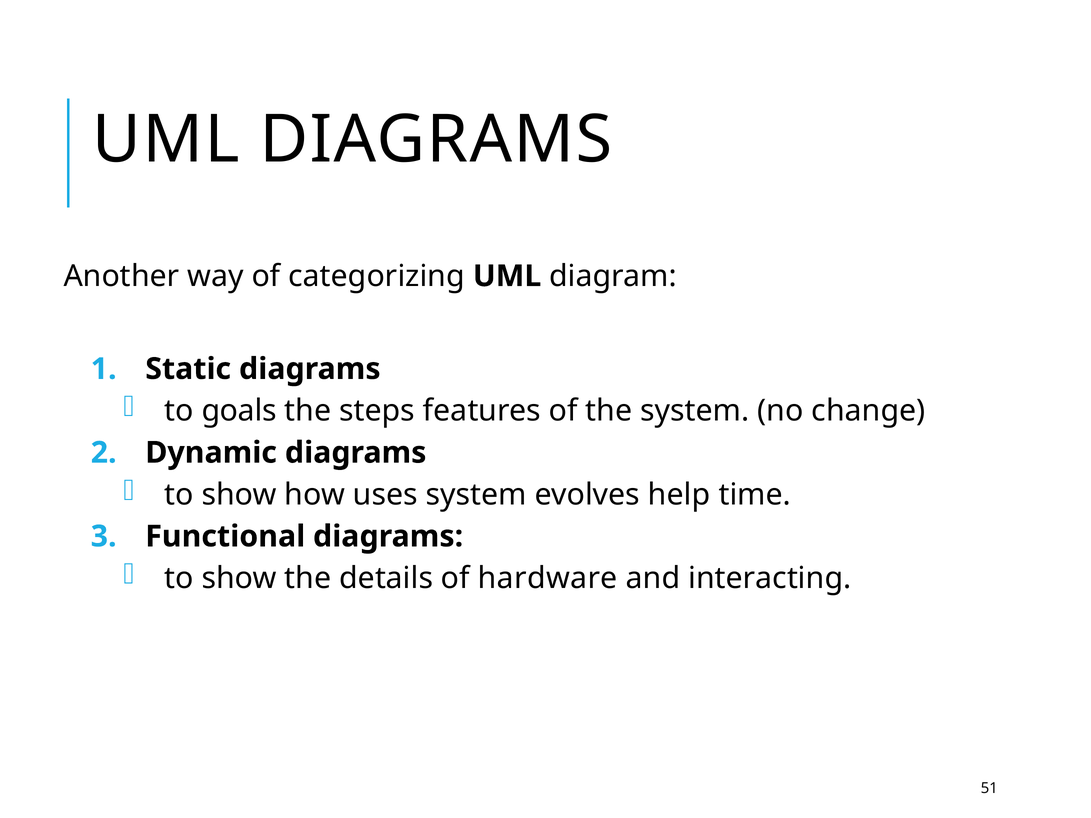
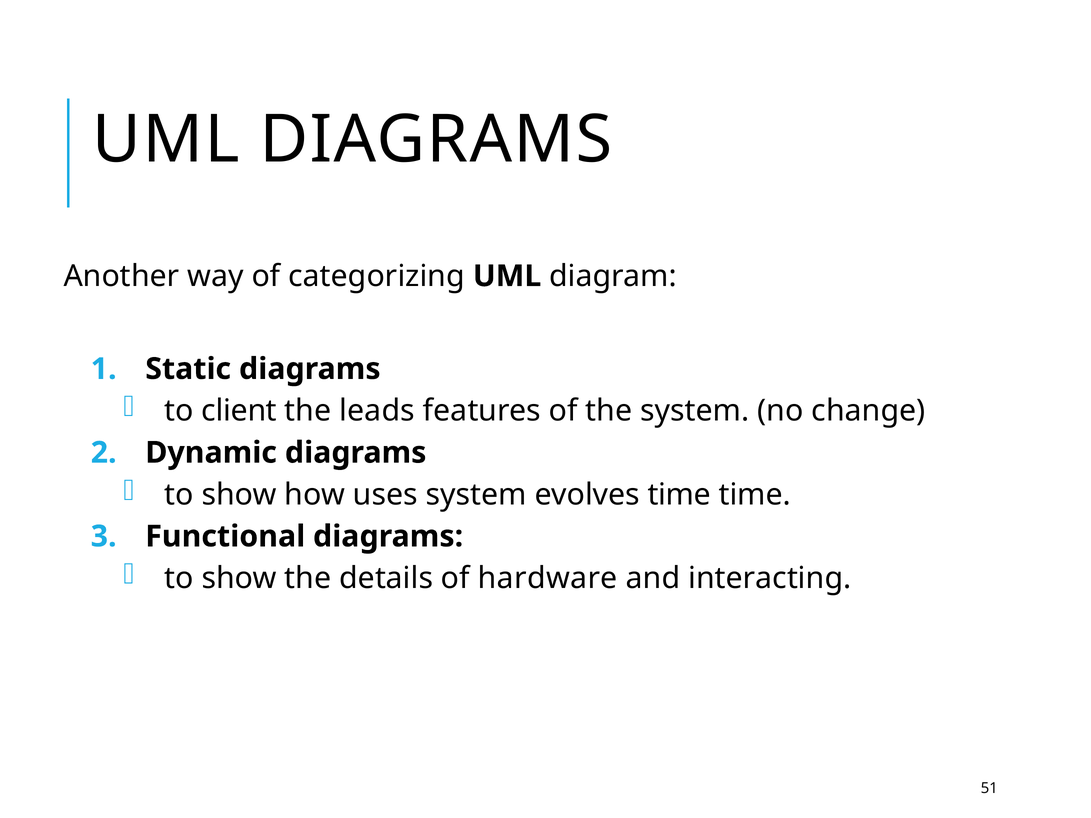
goals: goals -> client
steps: steps -> leads
evolves help: help -> time
